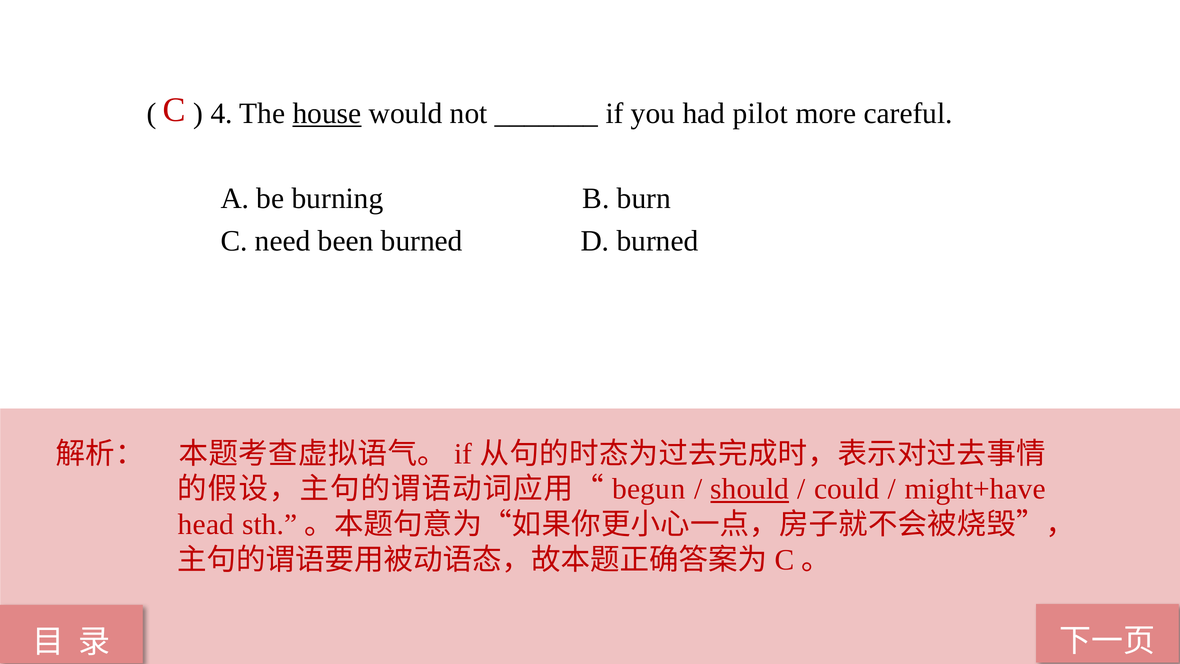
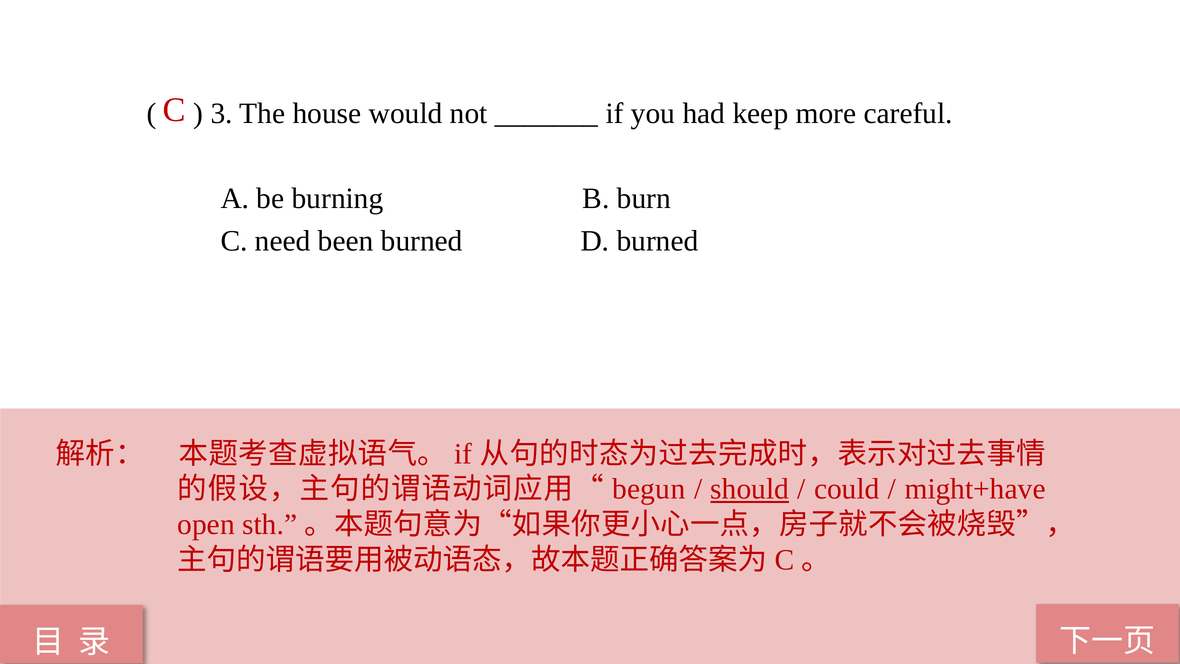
4: 4 -> 3
house underline: present -> none
pilot: pilot -> keep
head: head -> open
